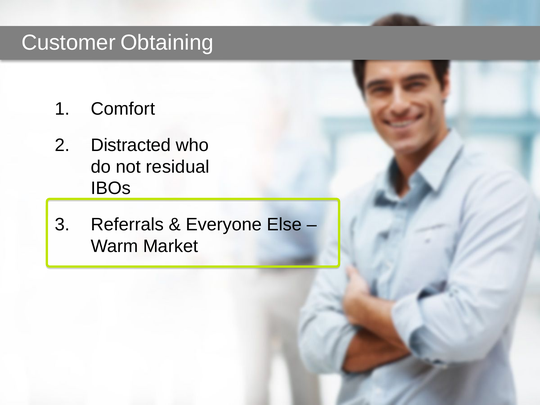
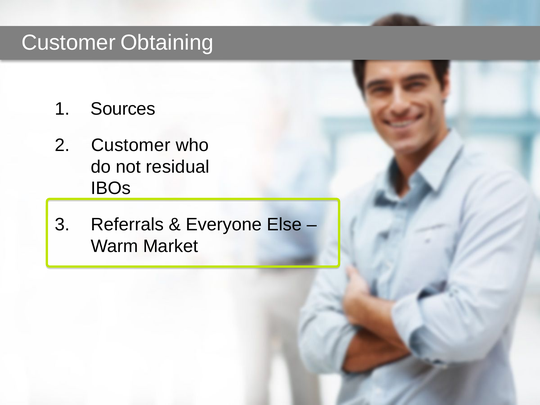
Comfort: Comfort -> Sources
Distracted at (131, 145): Distracted -> Customer
